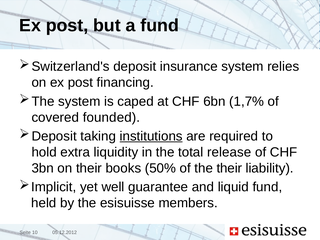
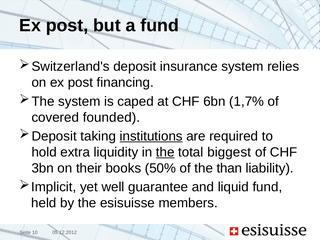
the at (165, 152) underline: none -> present
release: release -> biggest
the their: their -> than
